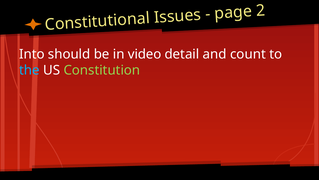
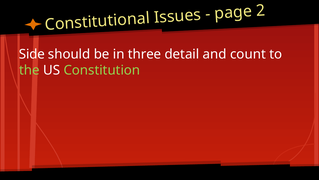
Into: Into -> Side
video: video -> three
the colour: light blue -> light green
